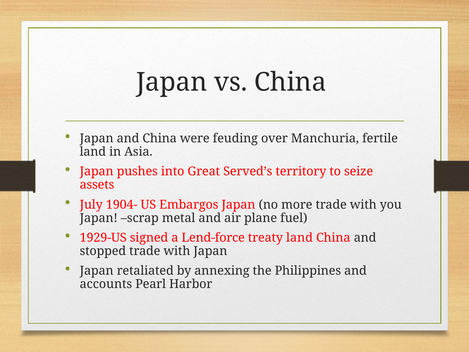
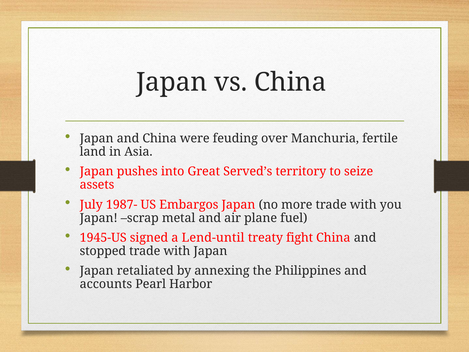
1904-: 1904- -> 1987-
1929-US: 1929-US -> 1945-US
Lend-force: Lend-force -> Lend-until
treaty land: land -> fight
